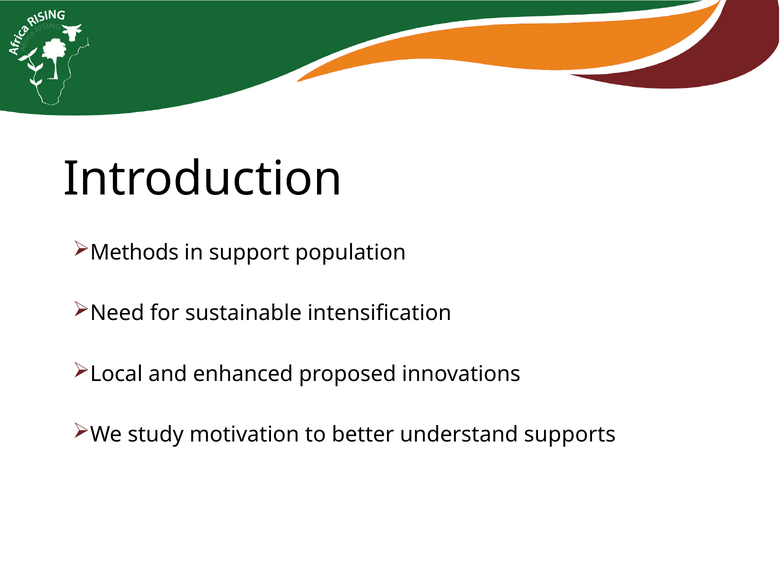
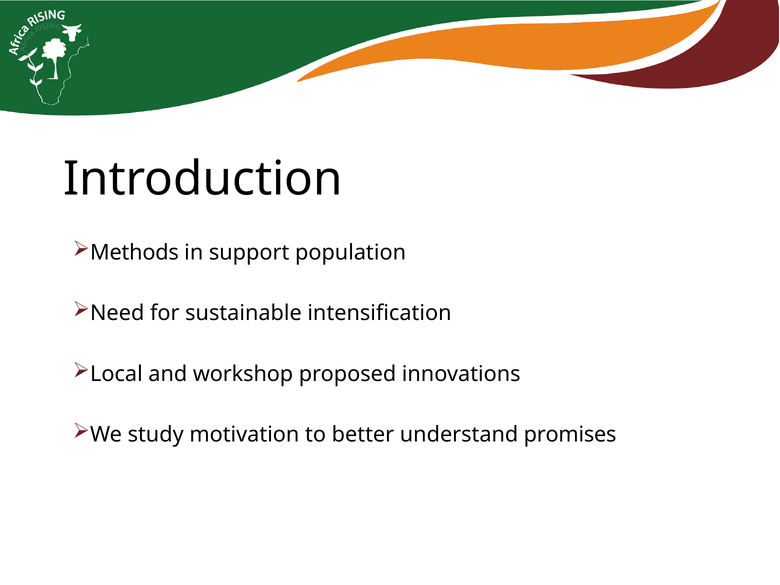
enhanced: enhanced -> workshop
supports: supports -> promises
